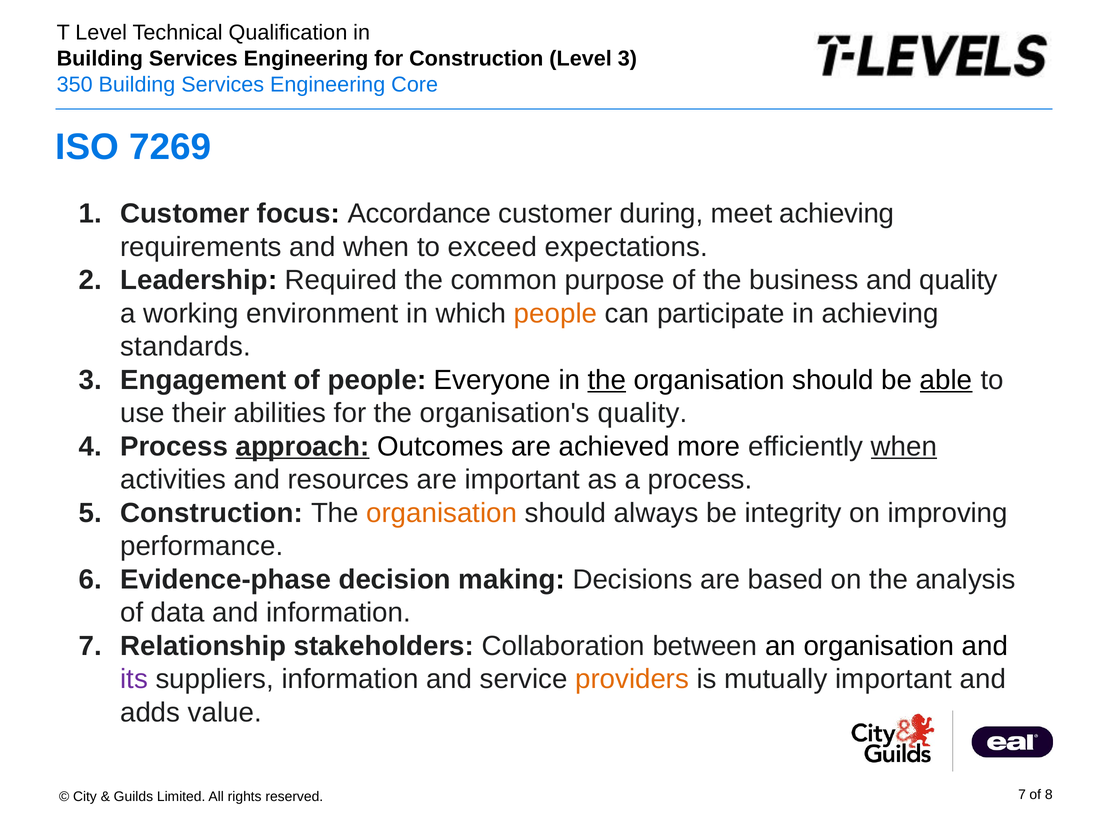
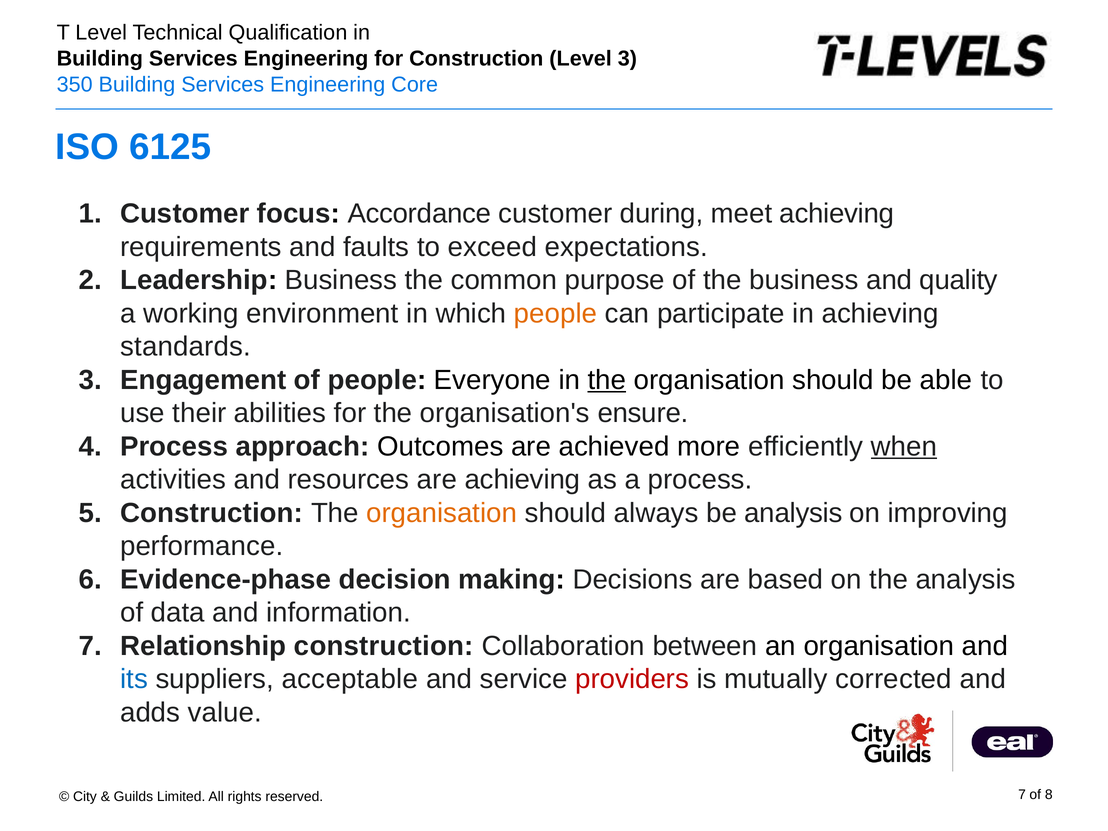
7269: 7269 -> 6125
and when: when -> faults
Leadership Required: Required -> Business
able underline: present -> none
organisation's quality: quality -> ensure
approach underline: present -> none
are important: important -> achieving
be integrity: integrity -> analysis
Relationship stakeholders: stakeholders -> construction
its colour: purple -> blue
suppliers information: information -> acceptable
providers colour: orange -> red
mutually important: important -> corrected
